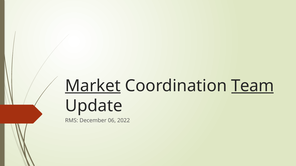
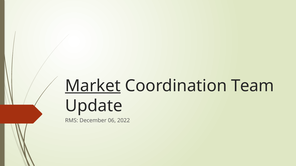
Team underline: present -> none
